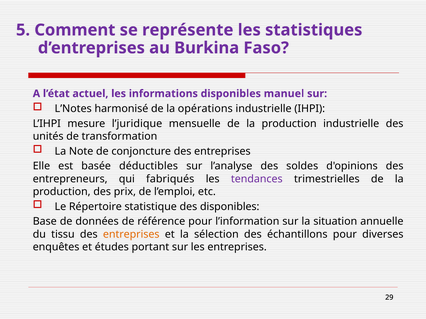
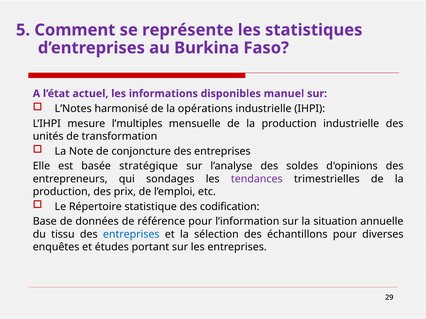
l’juridique: l’juridique -> l’multiples
déductibles: déductibles -> stratégique
fabriqués: fabriqués -> sondages
des disponibles: disponibles -> codification
entreprises at (131, 235) colour: orange -> blue
